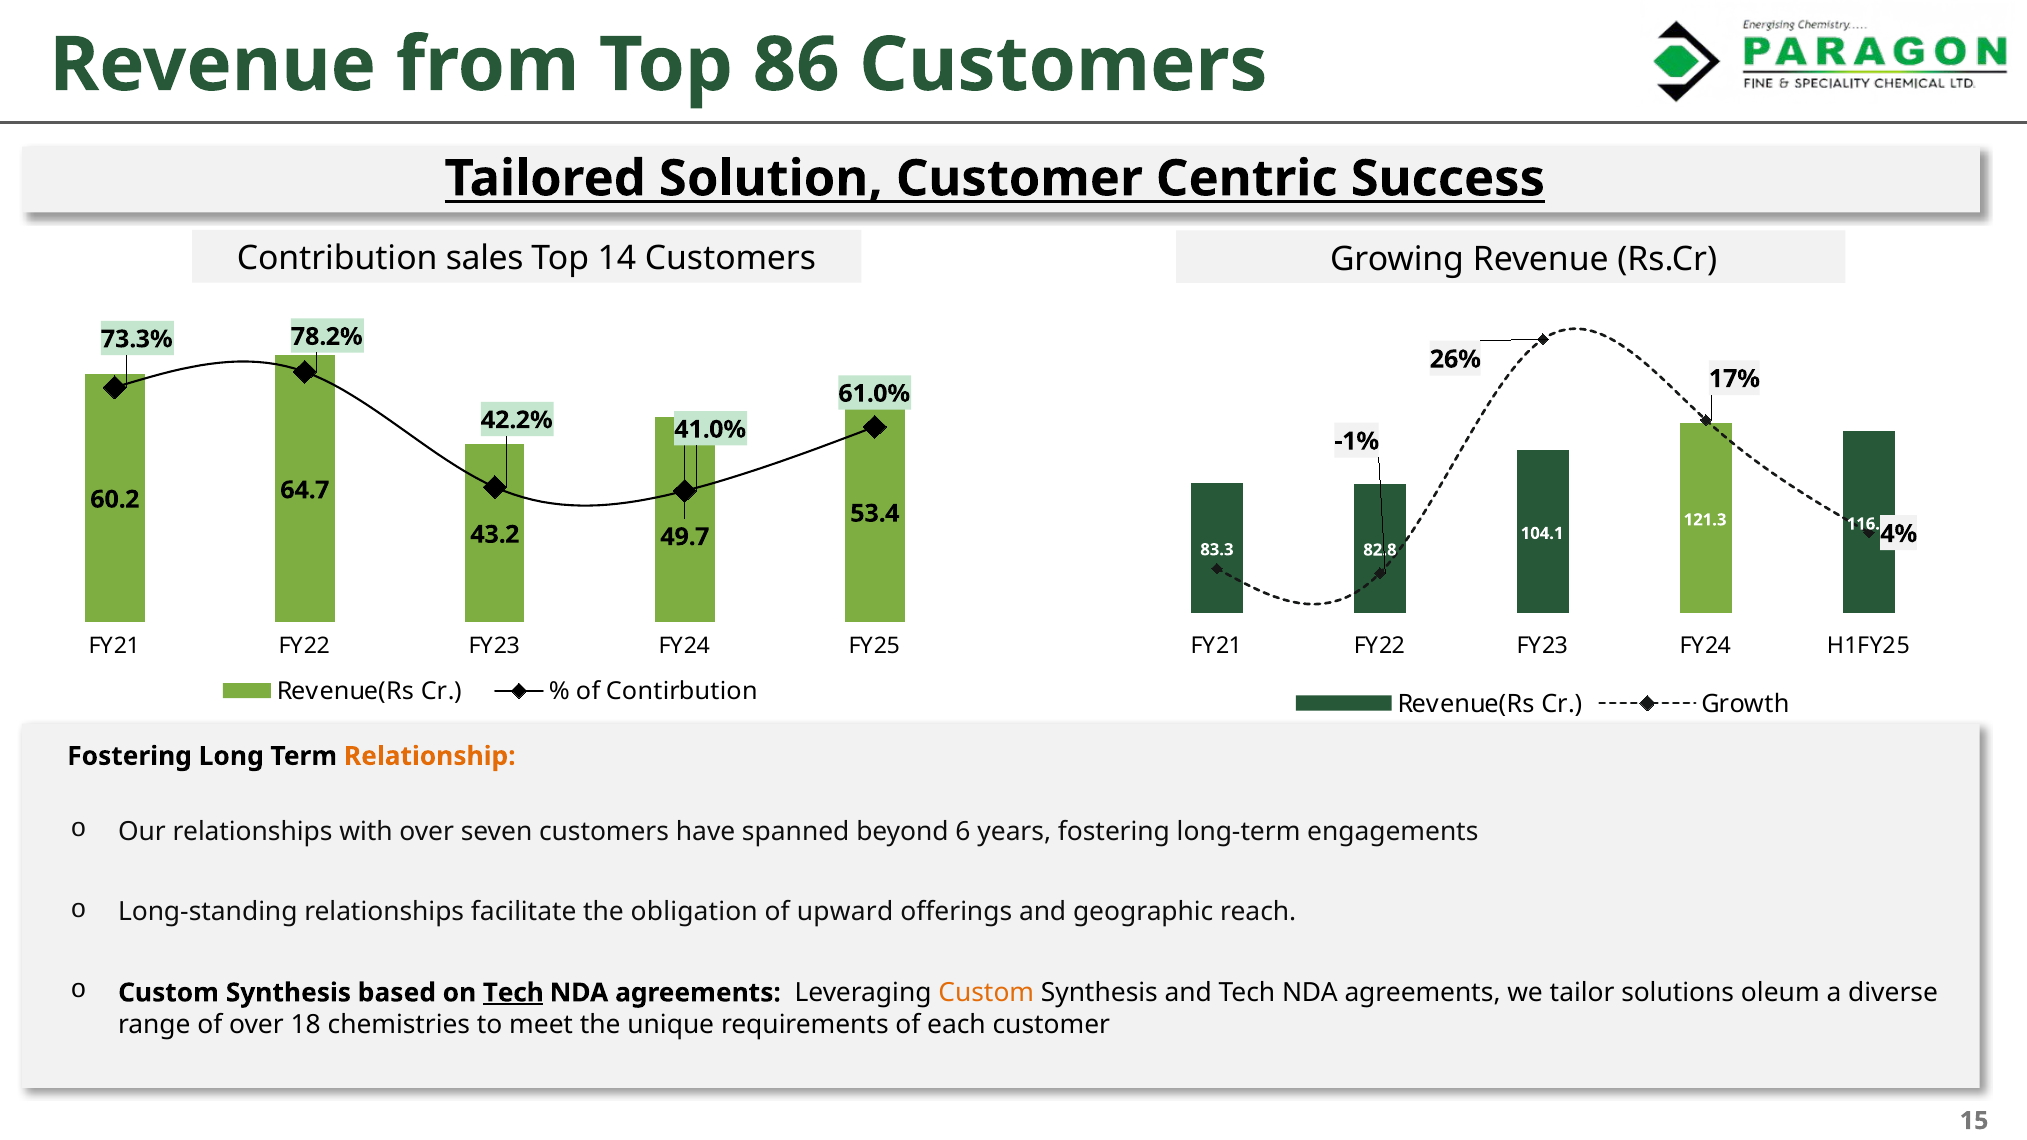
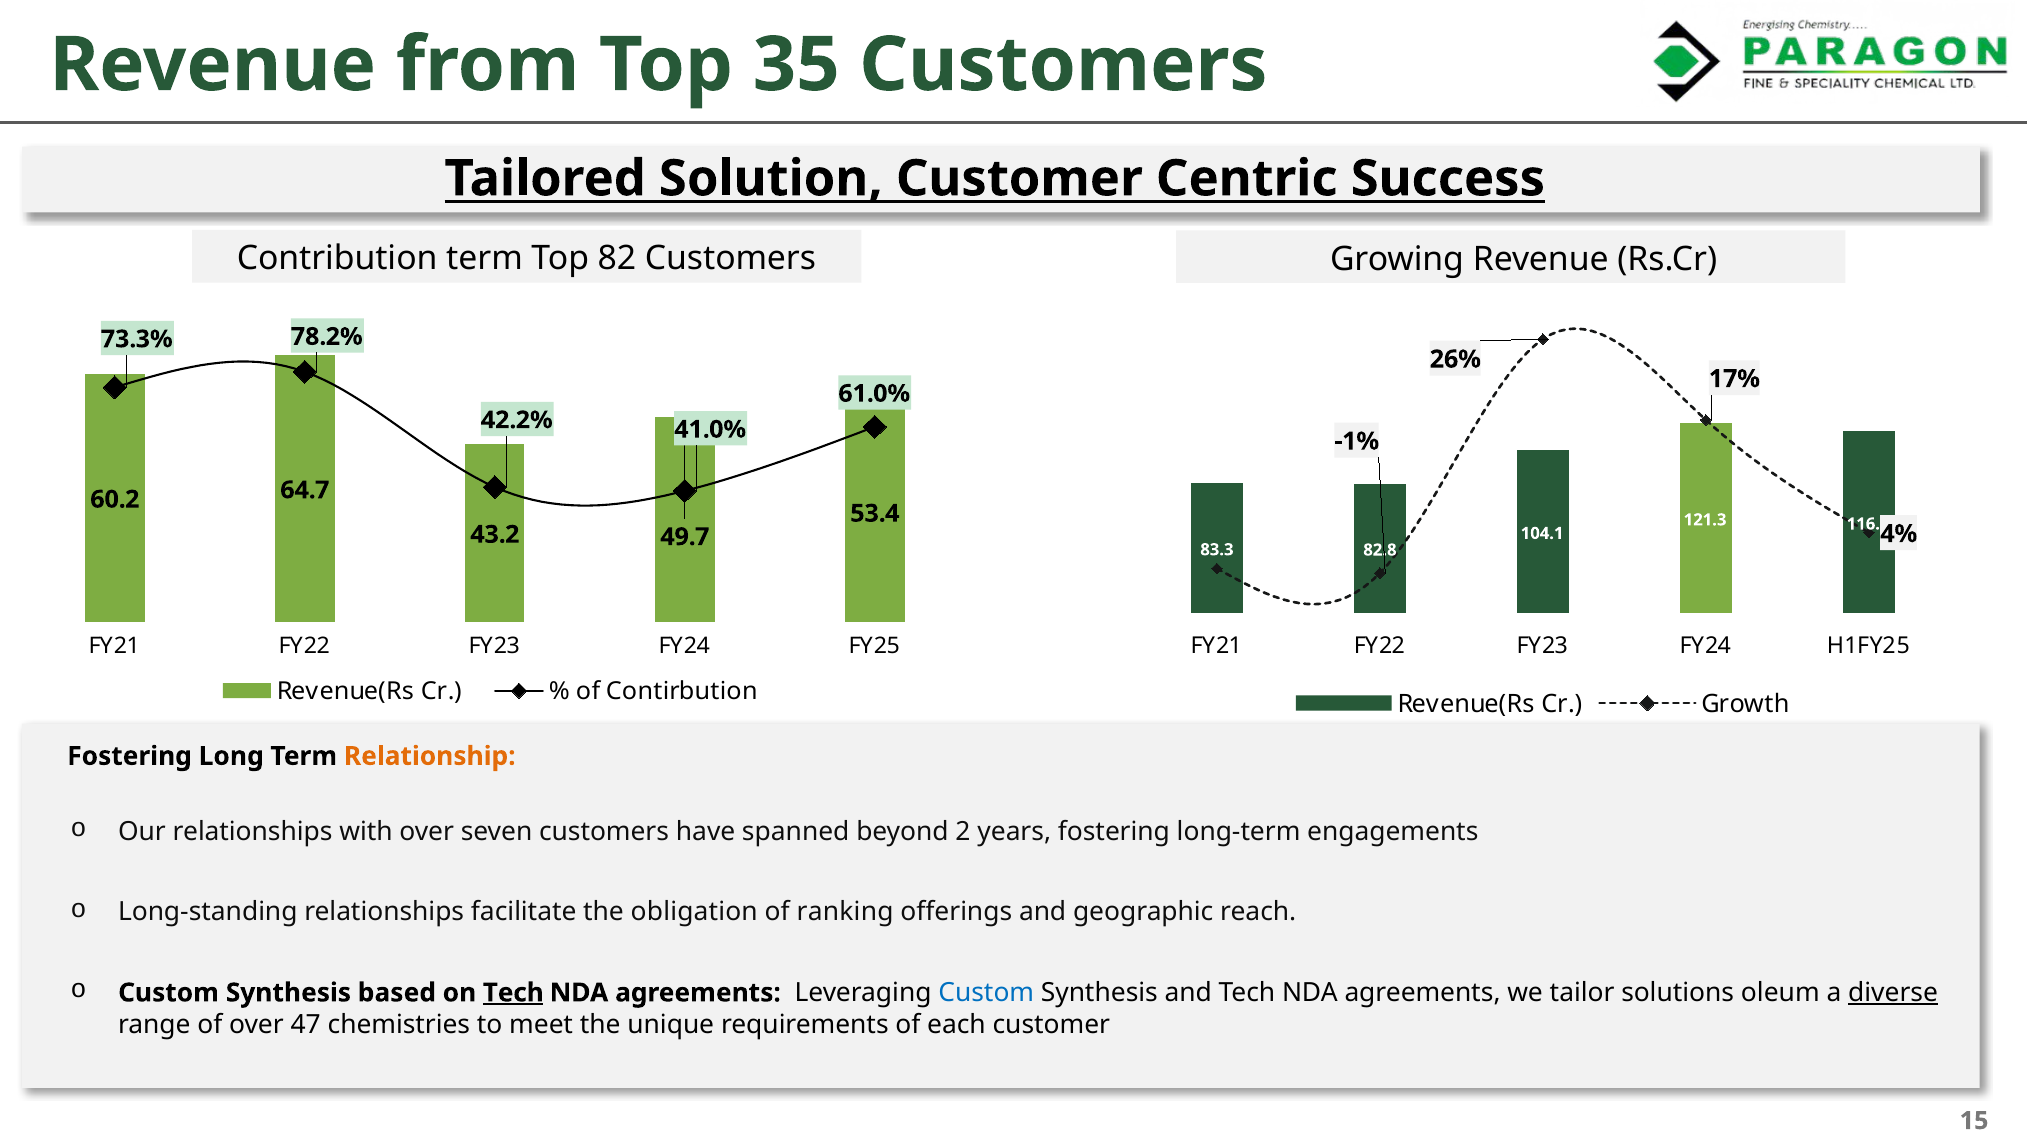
86: 86 -> 35
Contribution sales: sales -> term
14: 14 -> 82
6: 6 -> 2
upward: upward -> ranking
Custom at (986, 993) colour: orange -> blue
diverse underline: none -> present
18: 18 -> 47
